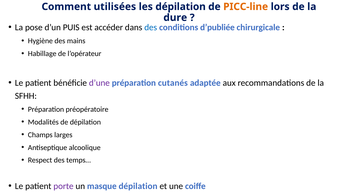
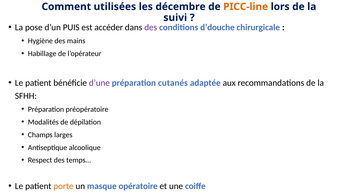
les dépilation: dépilation -> décembre
dure: dure -> suivi
des at (151, 28) colour: blue -> purple
d’publiée: d’publiée -> d’douche
porte colour: purple -> orange
masque dépilation: dépilation -> opératoire
